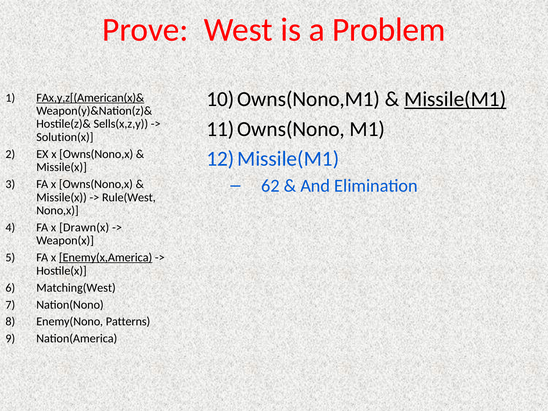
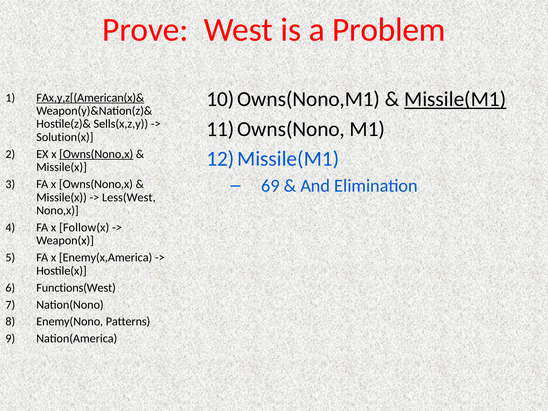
Owns(Nono,x at (96, 154) underline: none -> present
62: 62 -> 69
Rule(West: Rule(West -> Less(West
Drawn(x: Drawn(x -> Follow(x
Enemy(x,America underline: present -> none
Matching(West: Matching(West -> Functions(West
